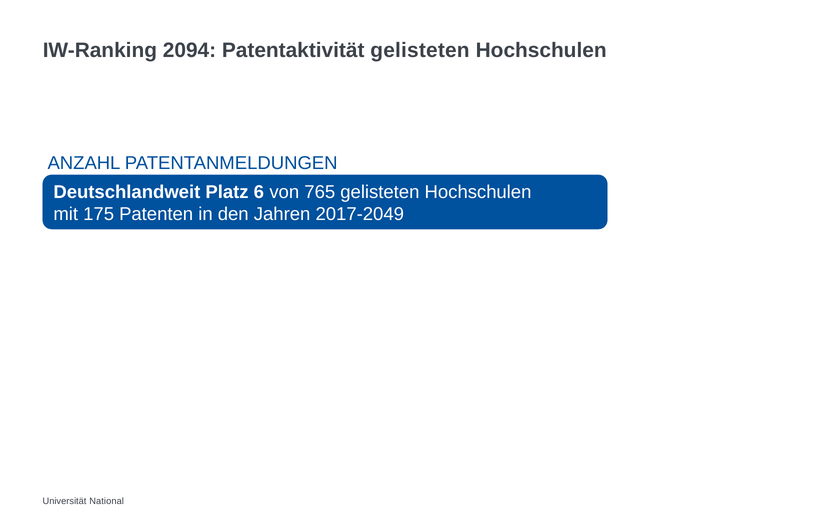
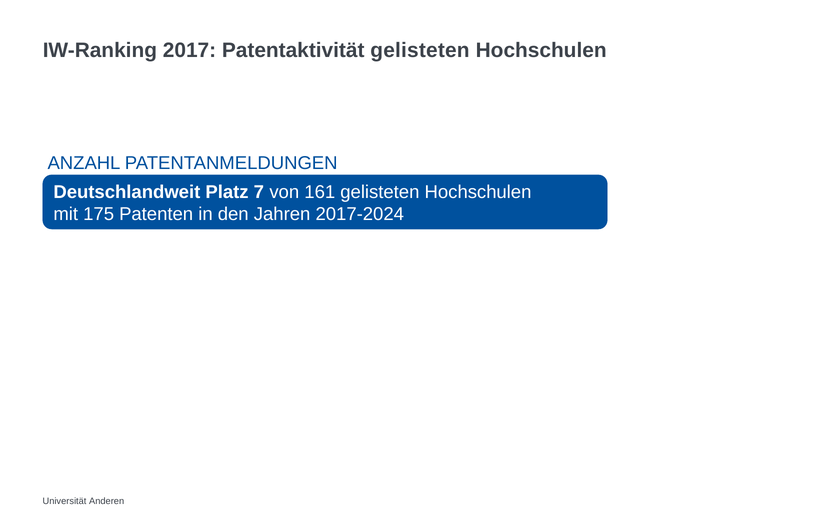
2094: 2094 -> 2017
6: 6 -> 7
765: 765 -> 161
2017-2049: 2017-2049 -> 2017-2024
National: National -> Anderen
